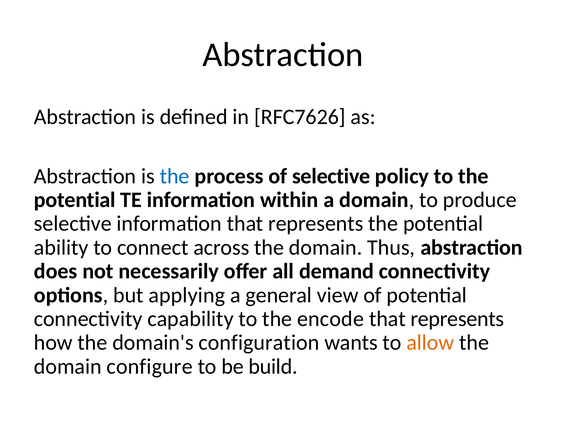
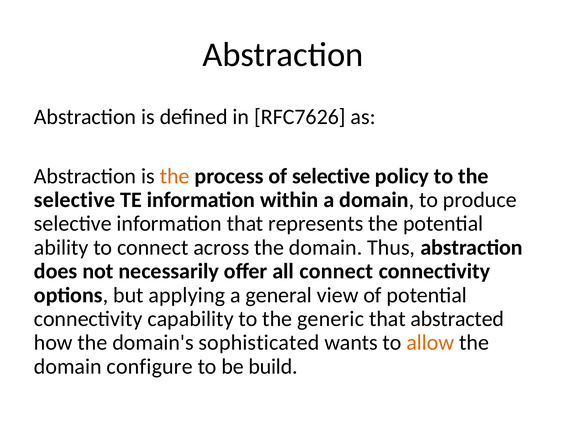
the at (175, 176) colour: blue -> orange
potential at (75, 200): potential -> selective
all demand: demand -> connect
encode: encode -> generic
represents at (457, 319): represents -> abstracted
configuration: configuration -> sophisticated
